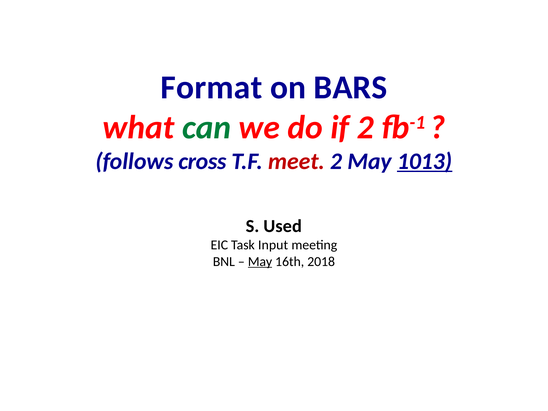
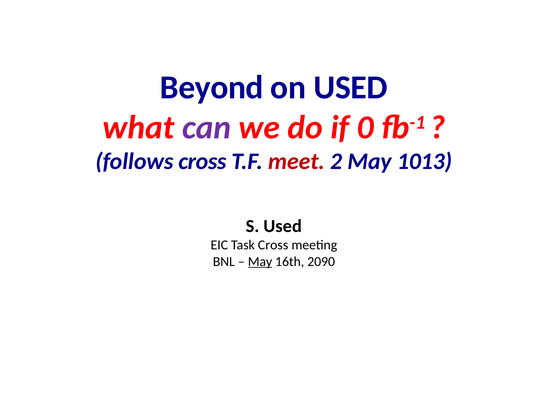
Format: Format -> Beyond
on BARS: BARS -> USED
can colour: green -> purple
if 2: 2 -> 0
1013 underline: present -> none
Task Input: Input -> Cross
2018: 2018 -> 2090
